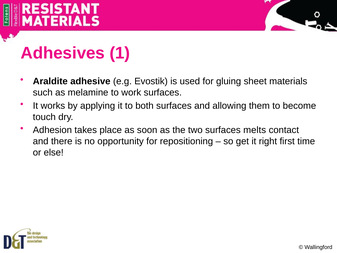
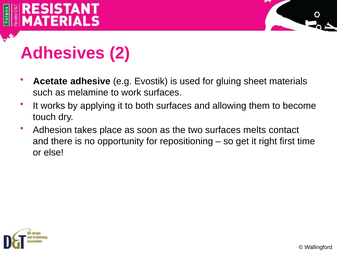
1: 1 -> 2
Araldite: Araldite -> Acetate
